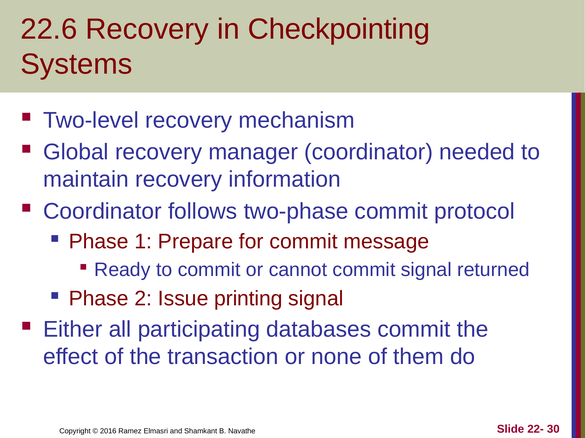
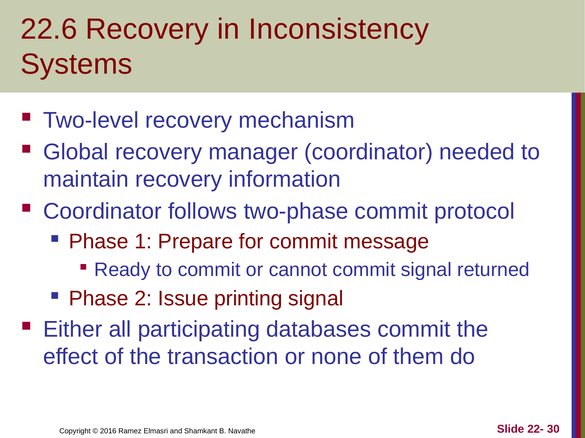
Checkpointing: Checkpointing -> Inconsistency
